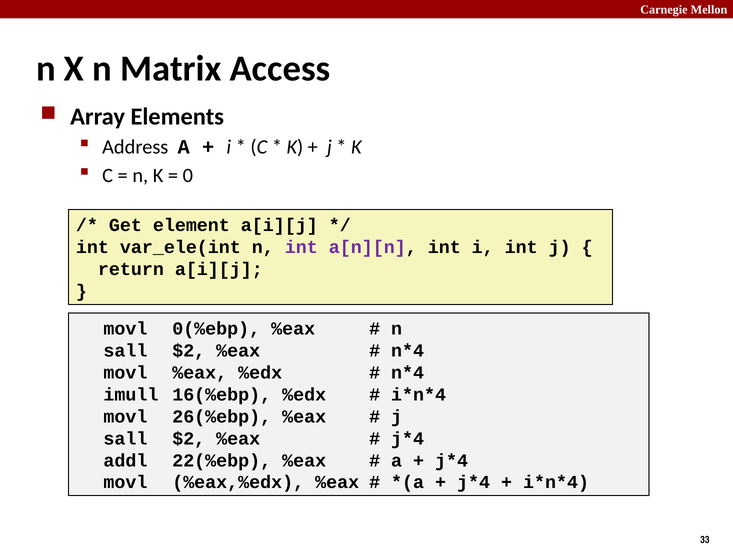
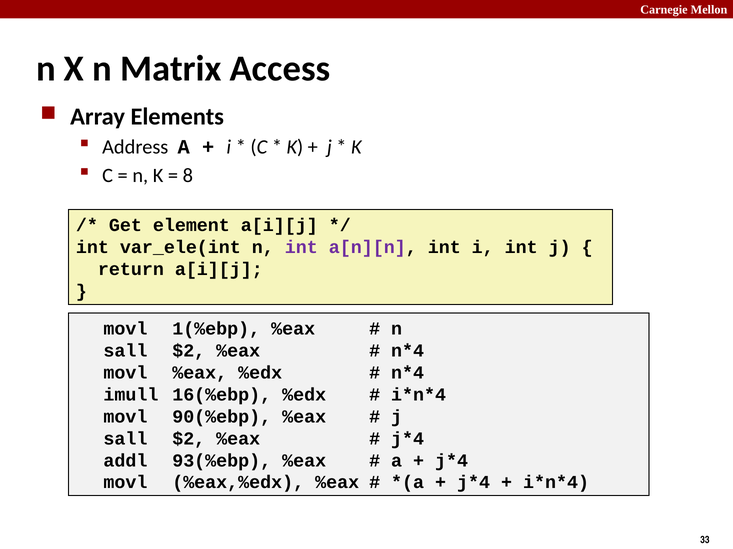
0: 0 -> 8
0(%ebp: 0(%ebp -> 1(%ebp
26(%ebp: 26(%ebp -> 90(%ebp
22(%ebp: 22(%ebp -> 93(%ebp
